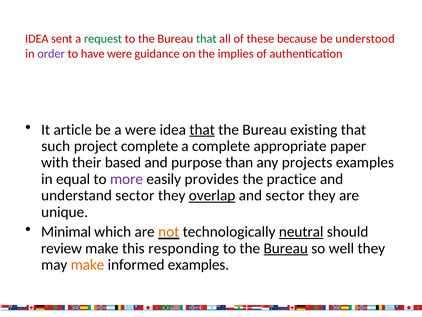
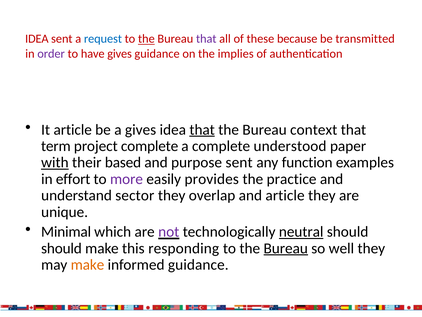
request colour: green -> blue
the at (146, 39) underline: none -> present
that at (206, 39) colour: green -> purple
understood: understood -> transmitted
have were: were -> gives
a were: were -> gives
existing: existing -> context
such: such -> term
appropriate: appropriate -> understood
with underline: none -> present
purpose than: than -> sent
projects: projects -> function
equal: equal -> effort
overlap underline: present -> none
and sector: sector -> article
not colour: orange -> purple
review at (61, 248): review -> should
informed examples: examples -> guidance
